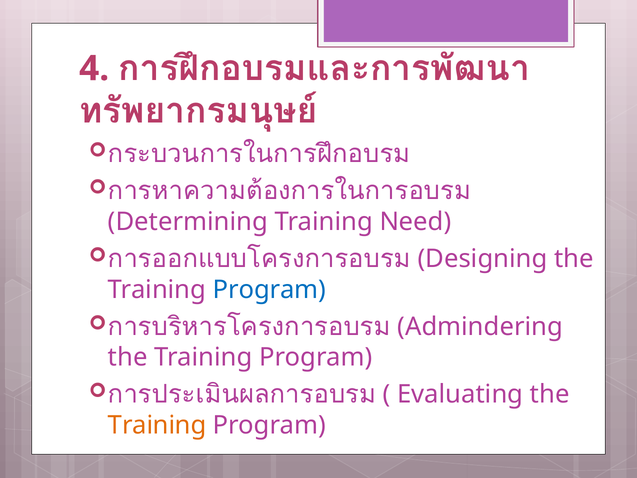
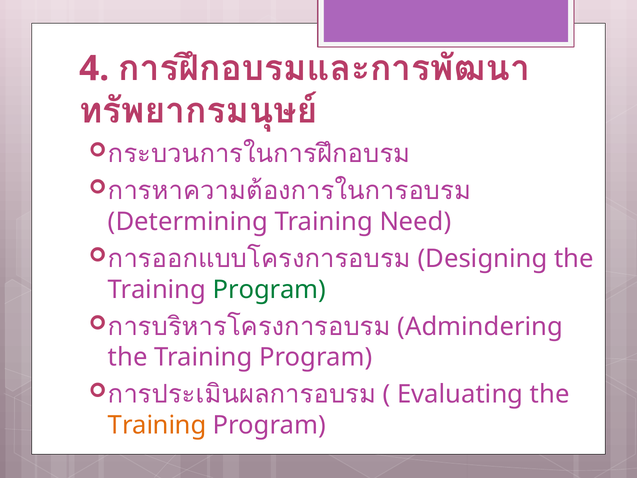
Program at (269, 289) colour: blue -> green
